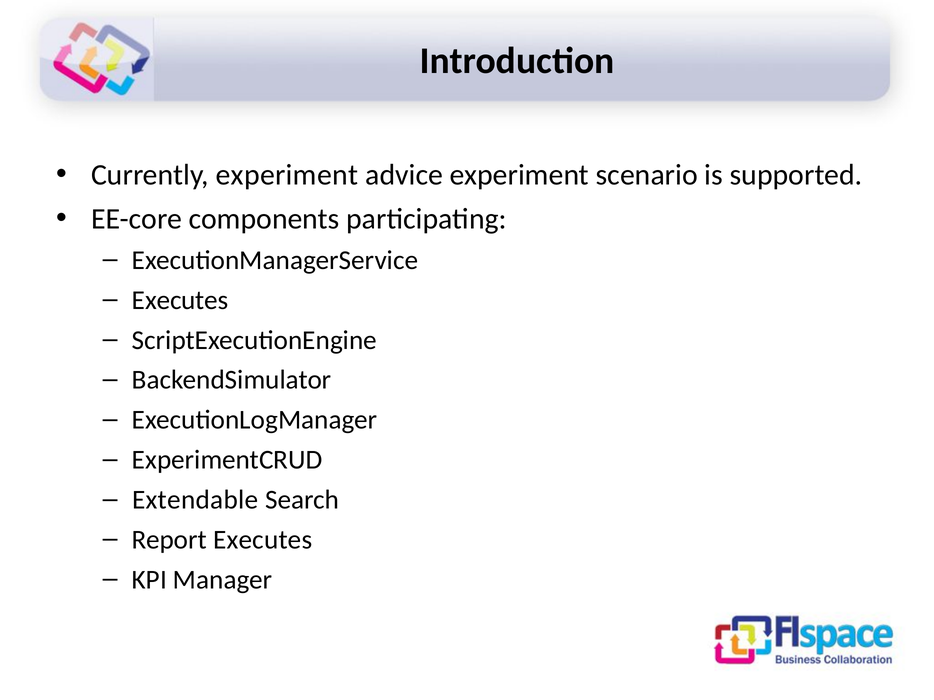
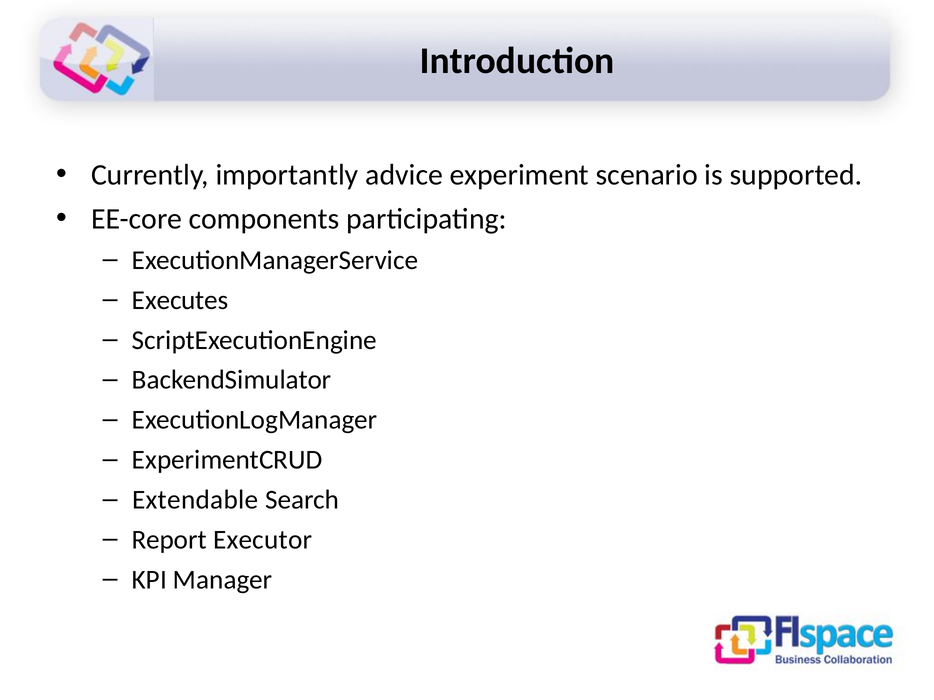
Currently experiment: experiment -> importantly
Report Executes: Executes -> Executor
